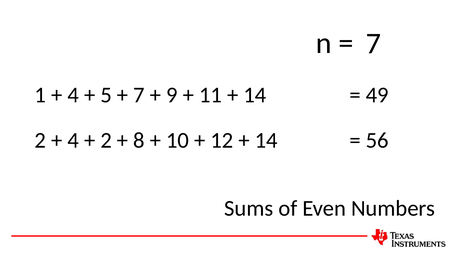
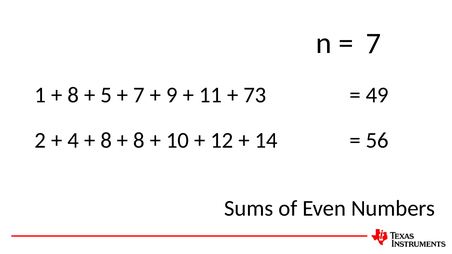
4 at (73, 95): 4 -> 8
14 at (255, 95): 14 -> 73
2 at (106, 140): 2 -> 8
